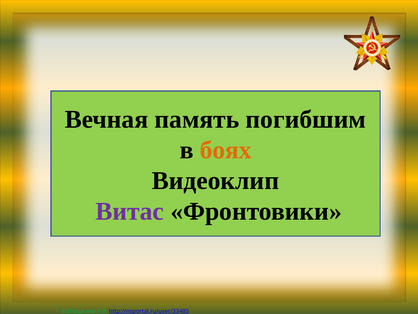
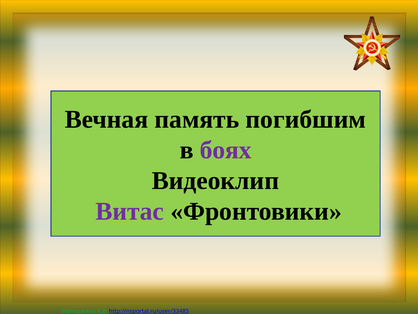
боях colour: orange -> purple
